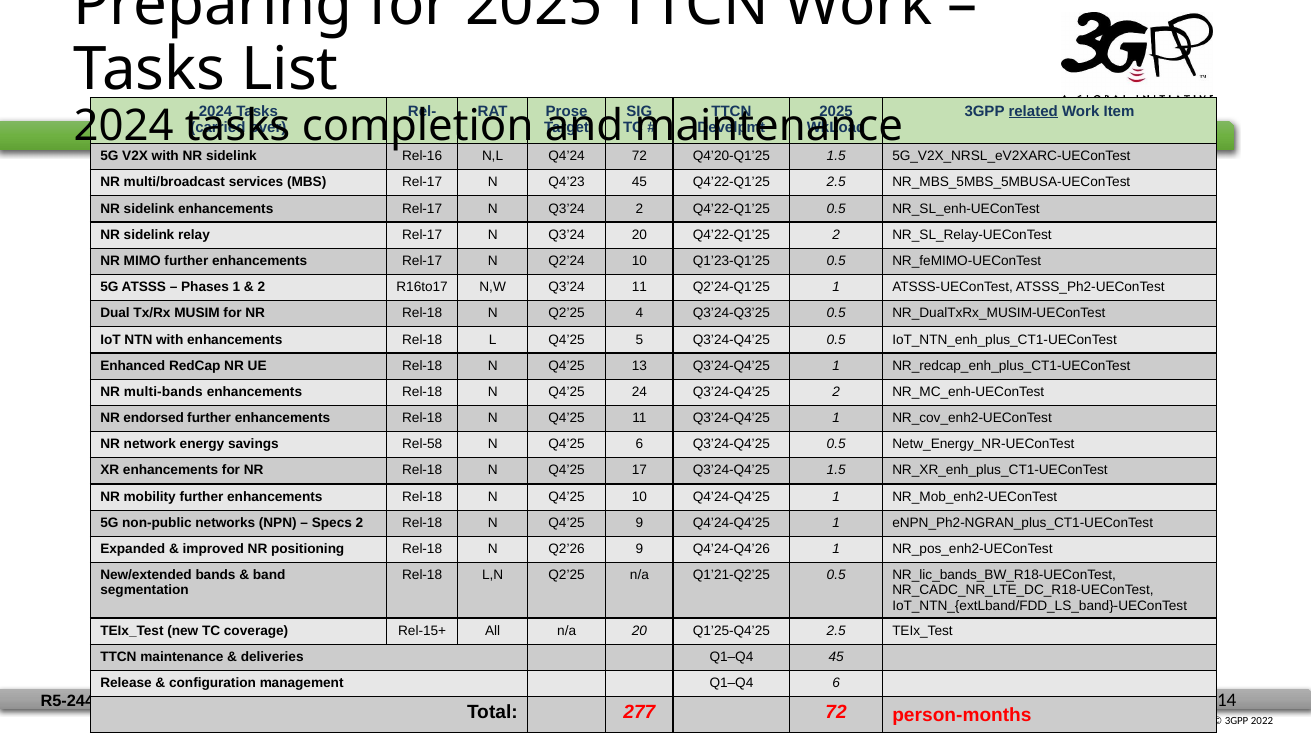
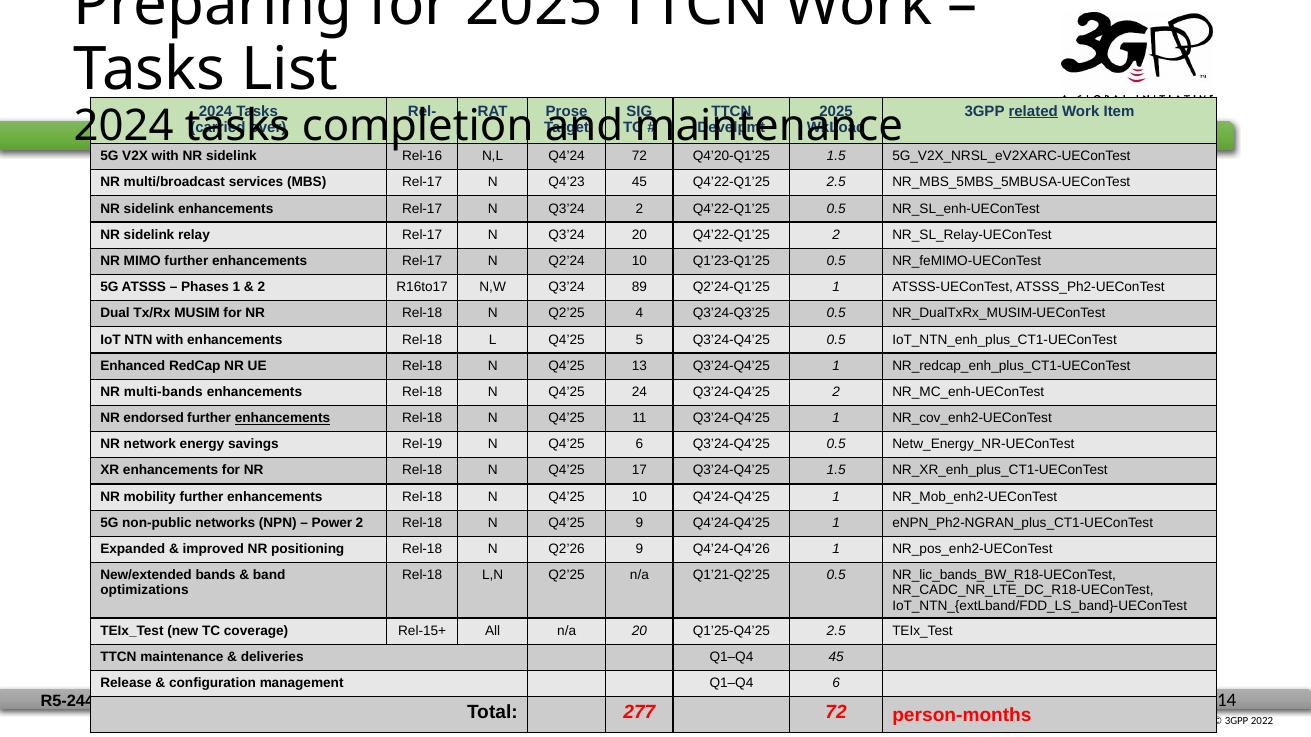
Q3’24 11: 11 -> 89
enhancements at (283, 418) underline: none -> present
Rel-58: Rel-58 -> Rel-19
Specs: Specs -> Power
segmentation: segmentation -> optimizations
